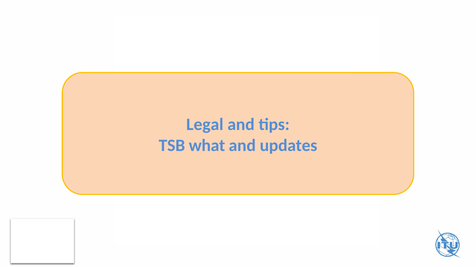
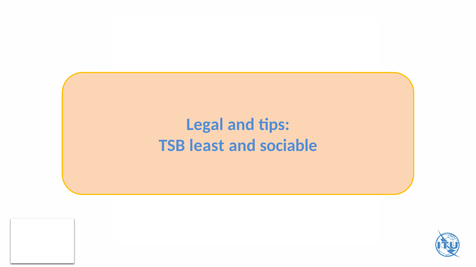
what: what -> least
updates: updates -> sociable
